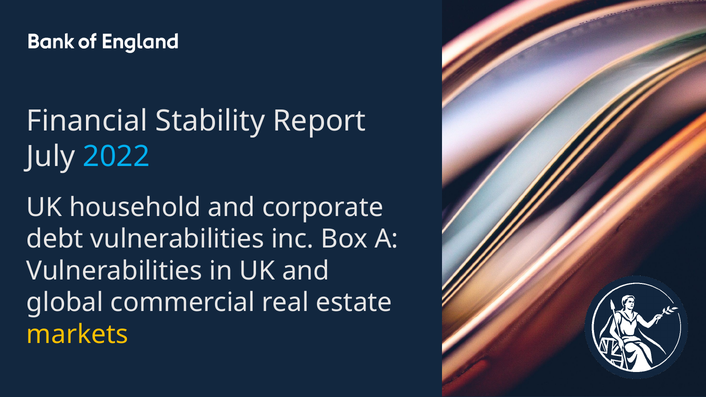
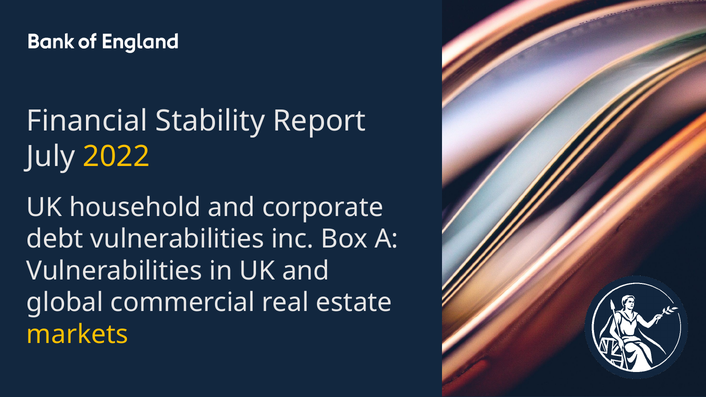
2022 colour: light blue -> yellow
